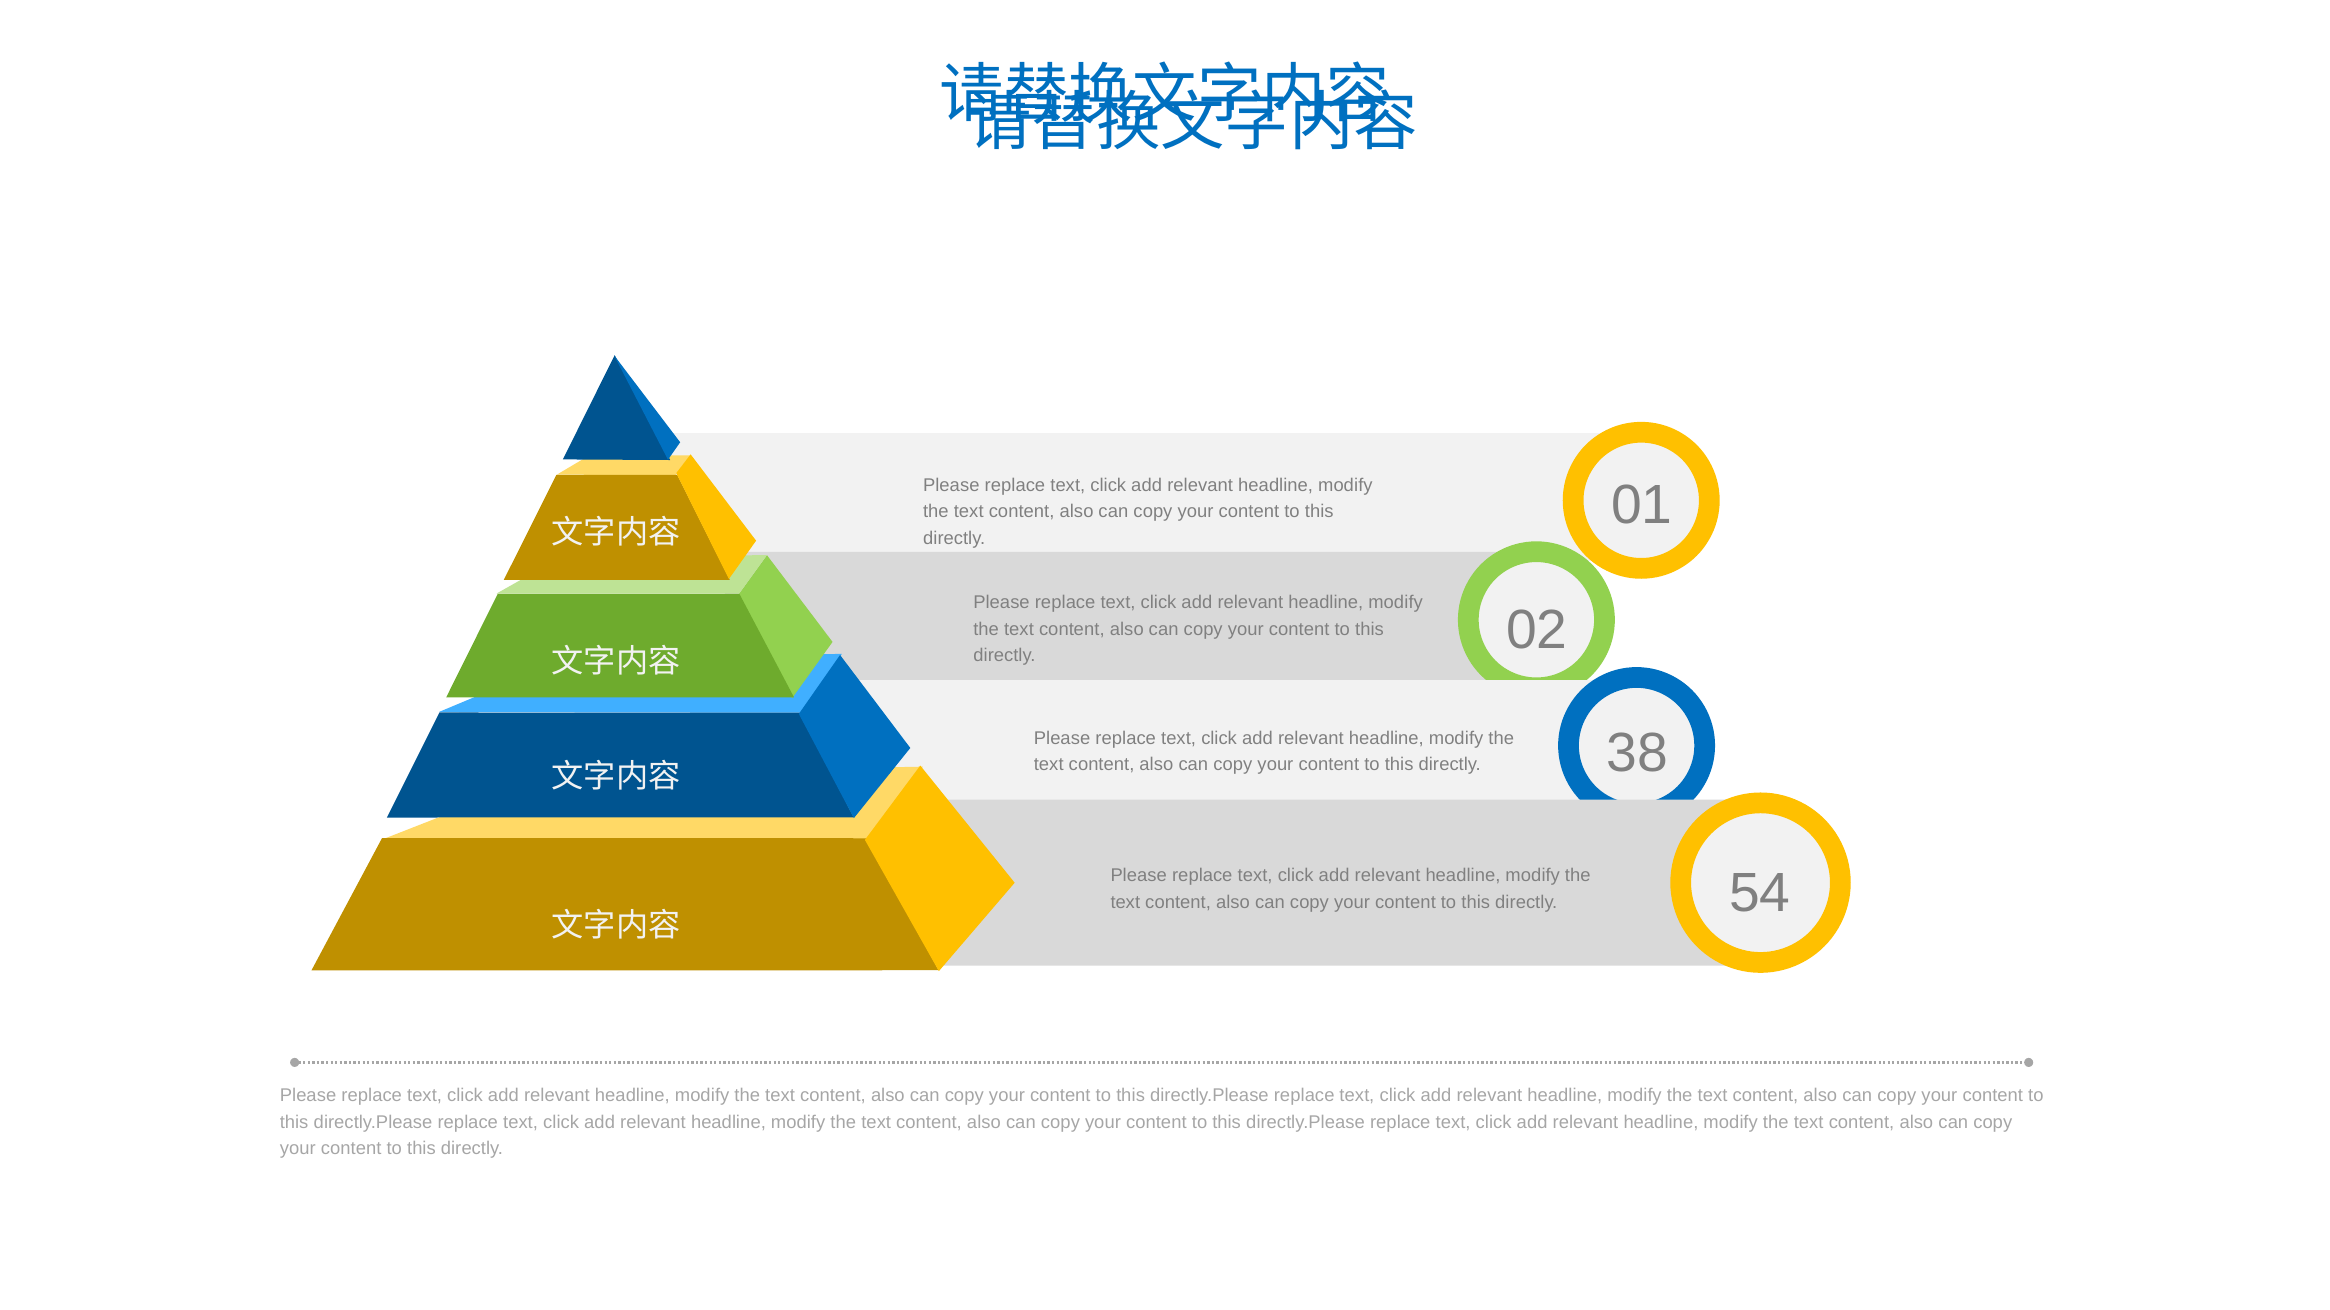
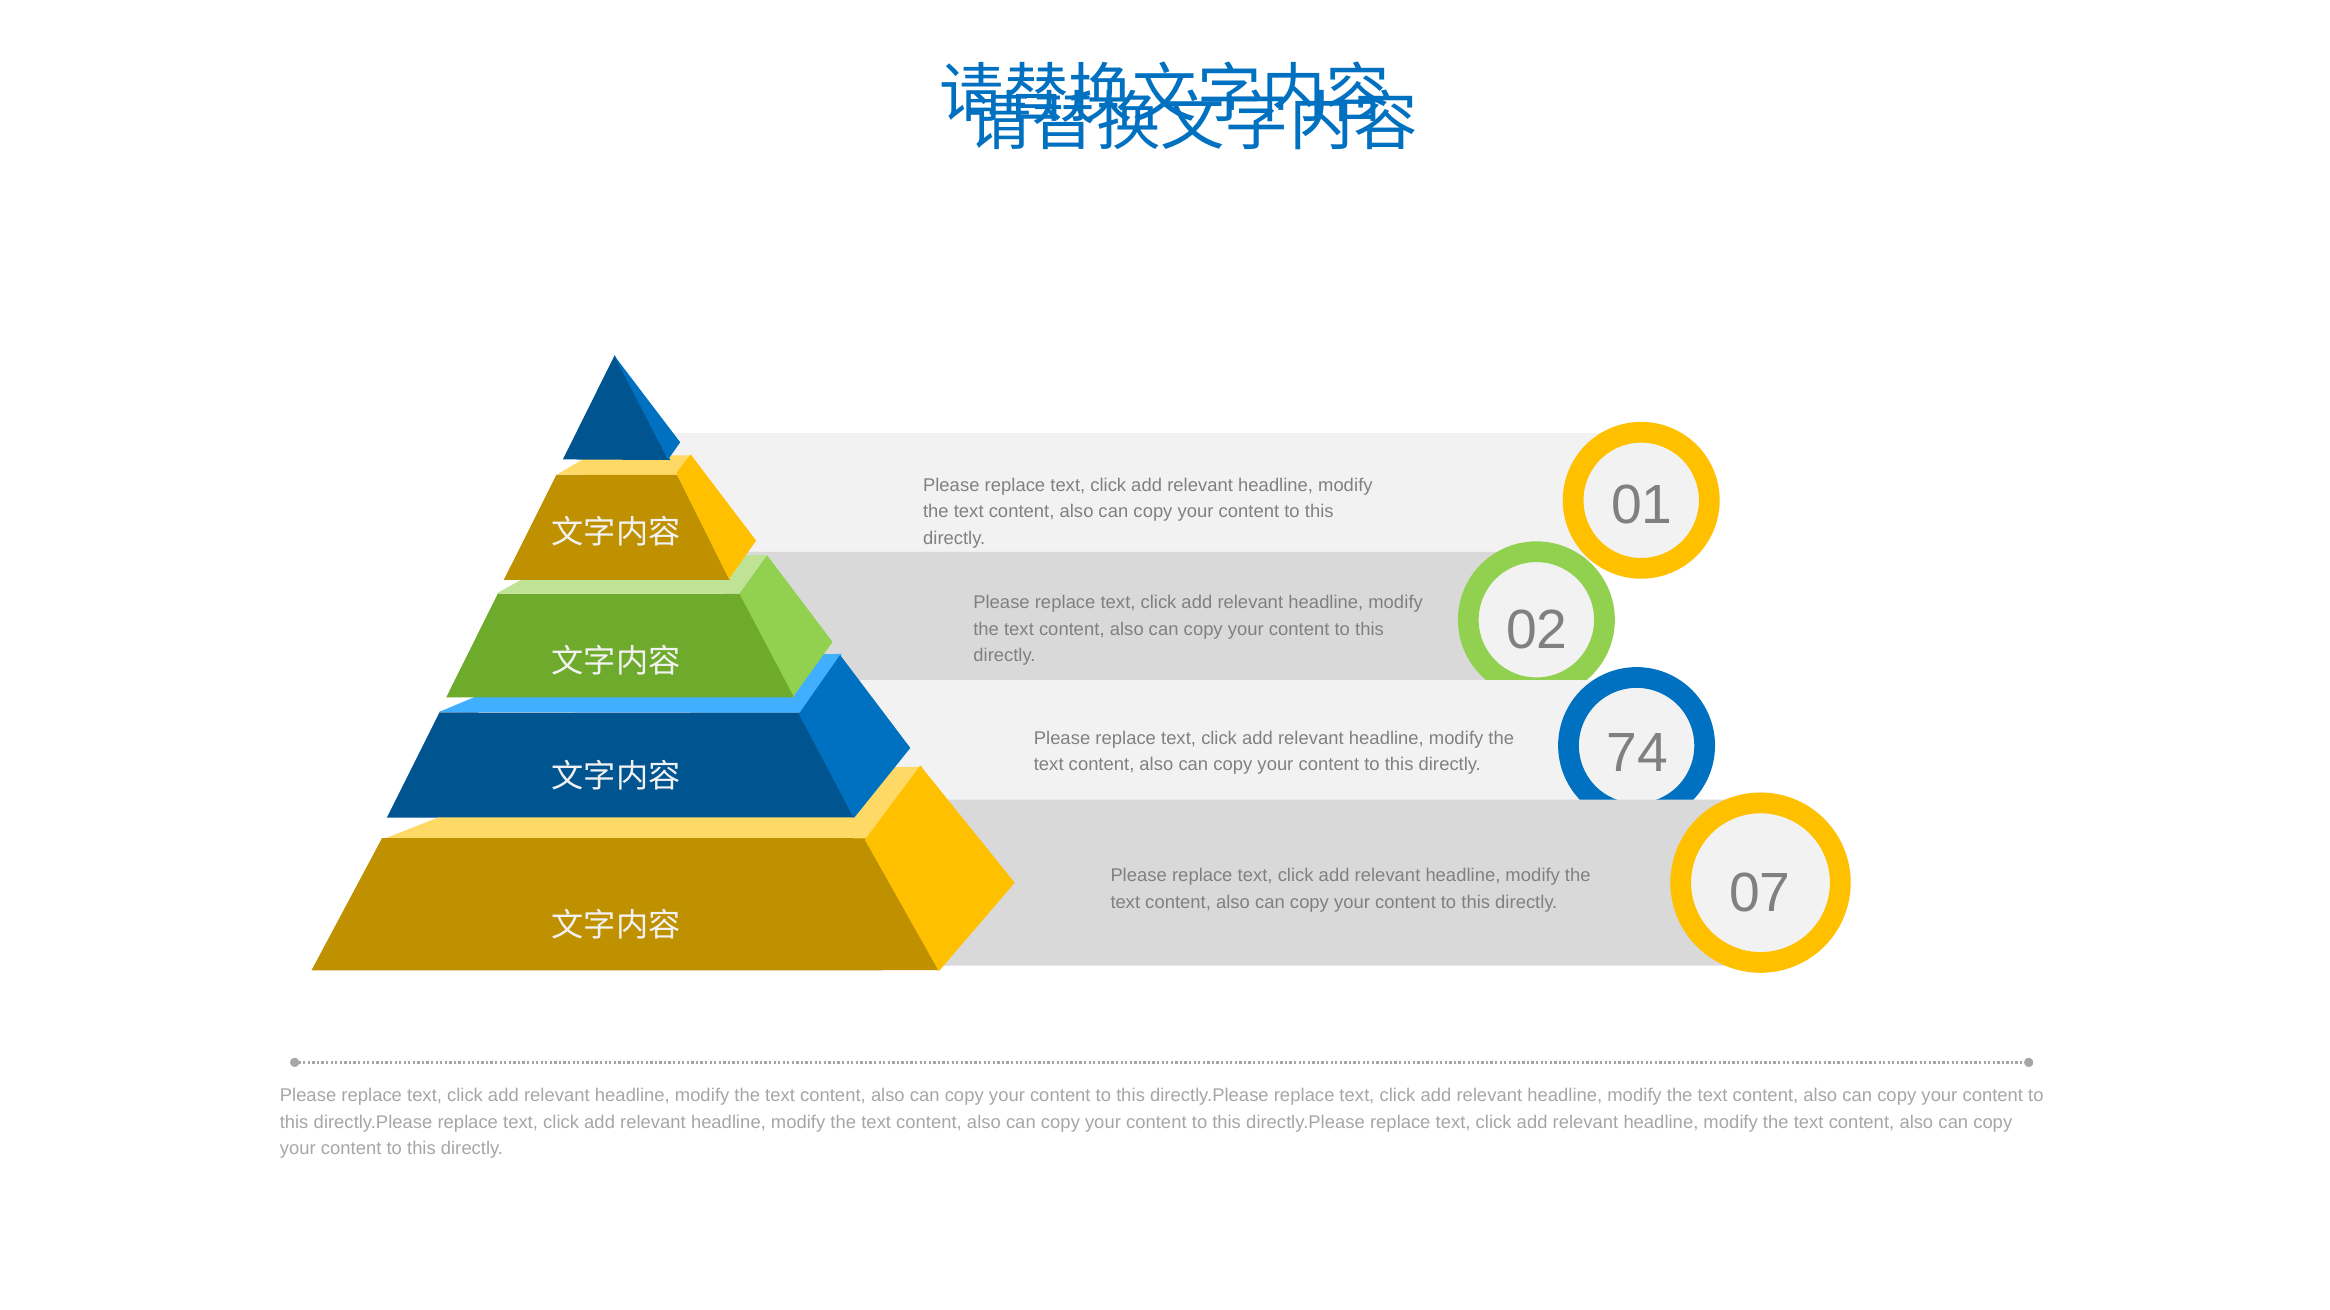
38: 38 -> 74
54: 54 -> 07
